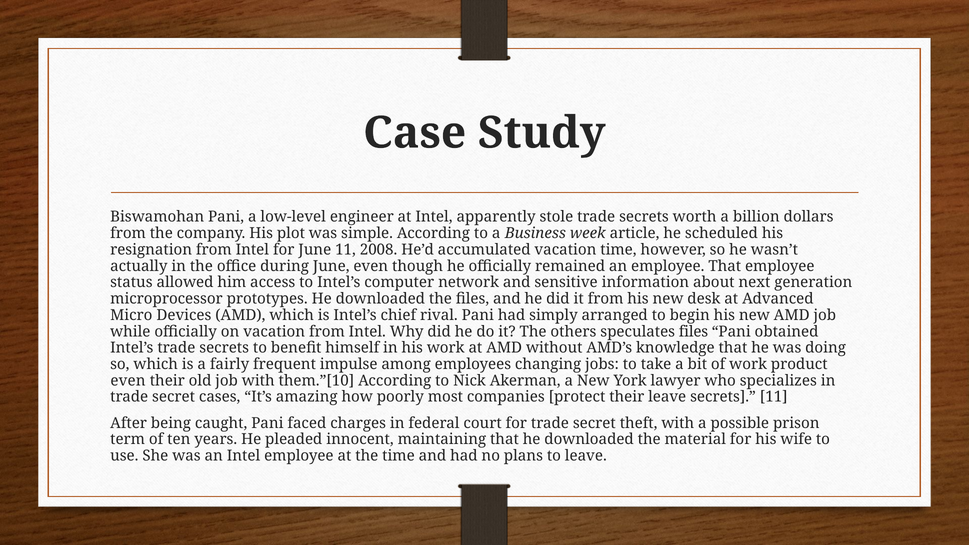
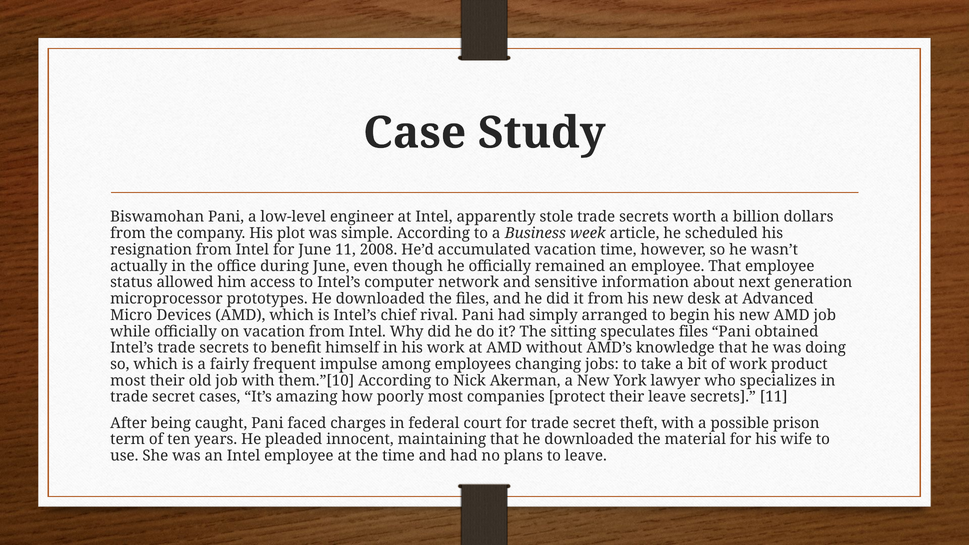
others: others -> sitting
even at (128, 381): even -> most
